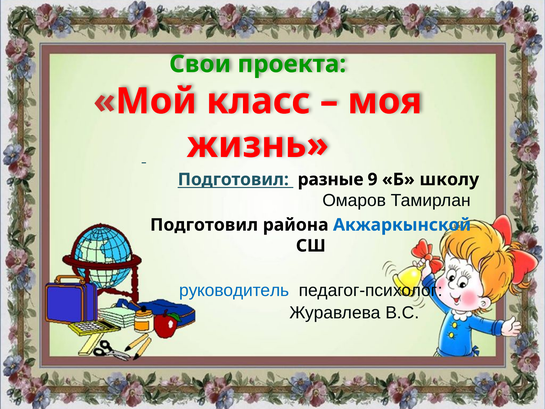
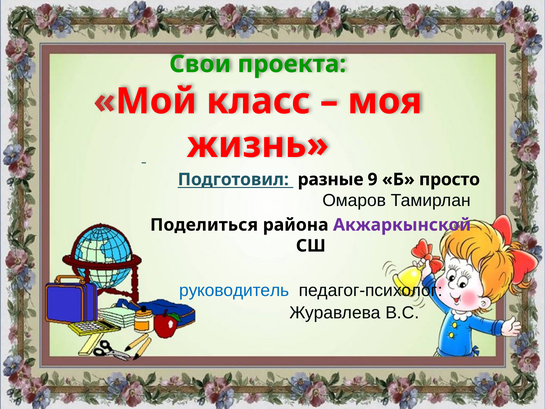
школу: школу -> просто
Подготовил at (204, 225): Подготовил -> Поделиться
Акжаркынской colour: blue -> purple
